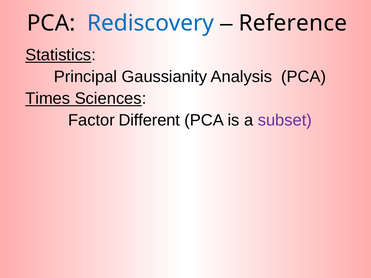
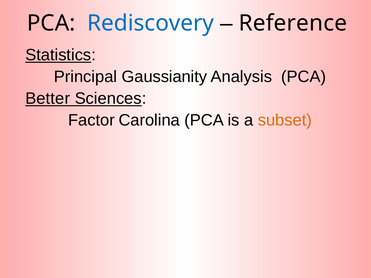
Times: Times -> Better
Different: Different -> Carolina
subset colour: purple -> orange
